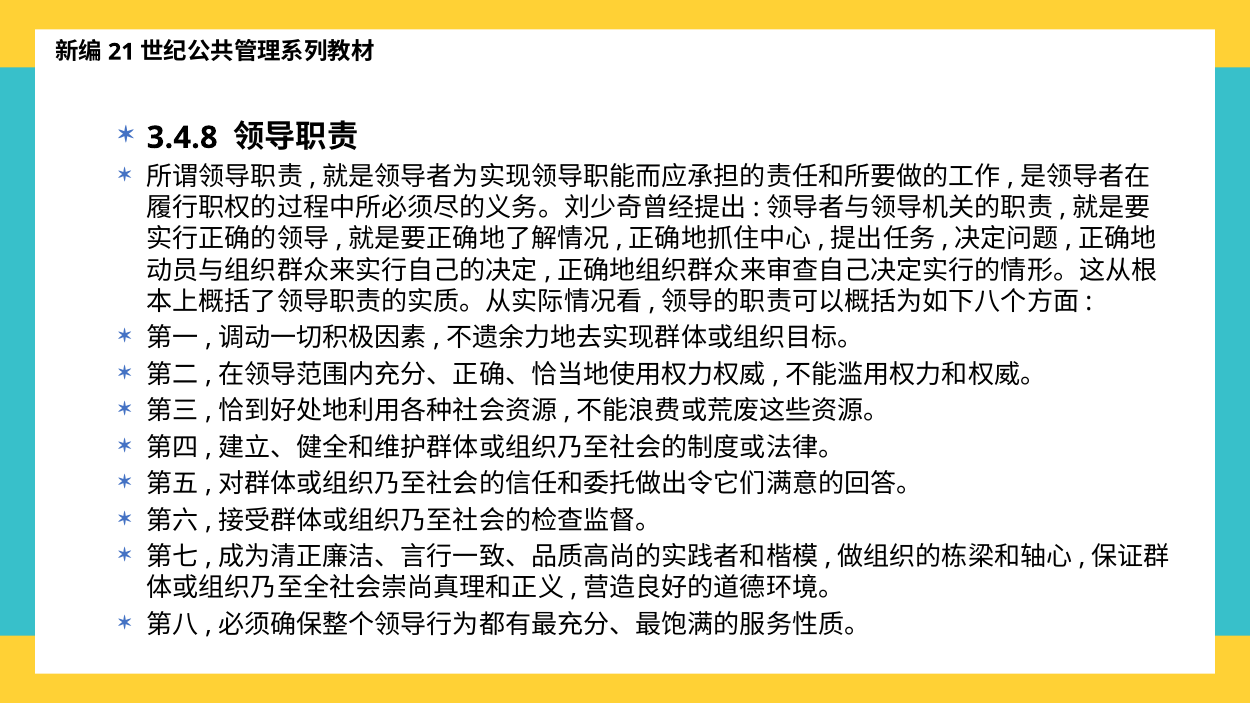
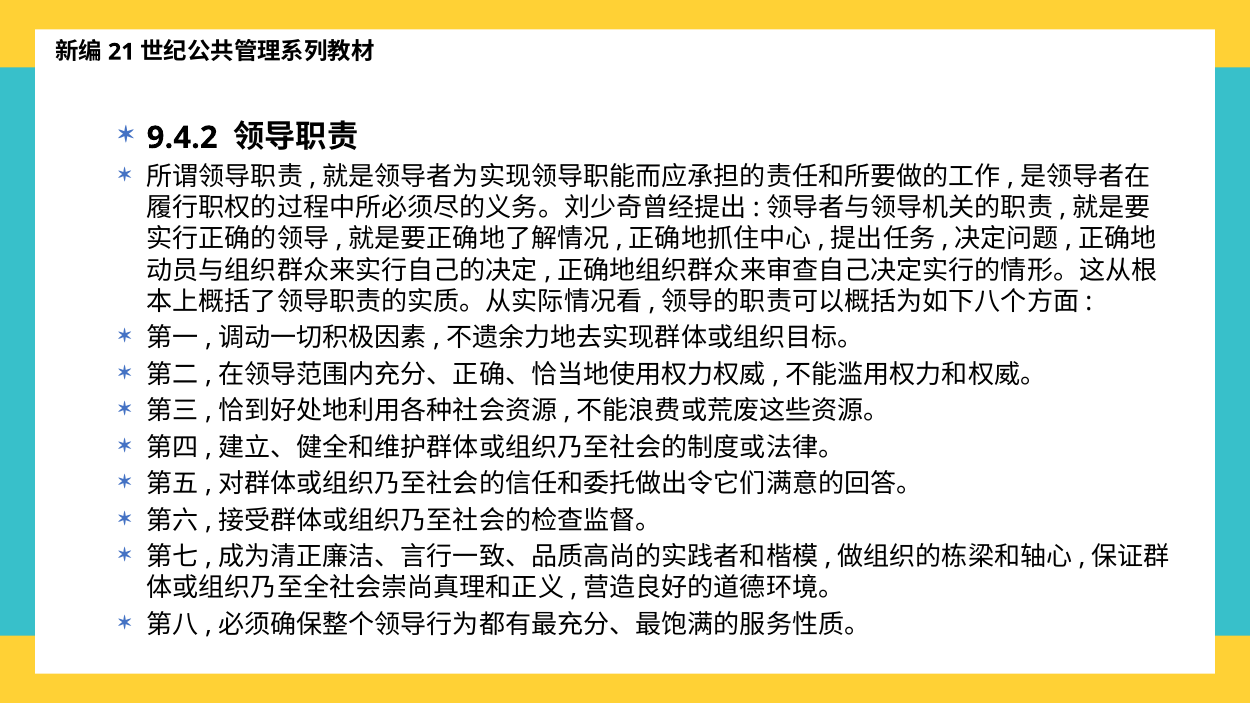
3.4.8: 3.4.8 -> 9.4.2
